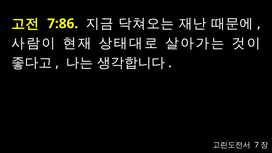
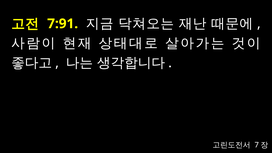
7:86: 7:86 -> 7:91
